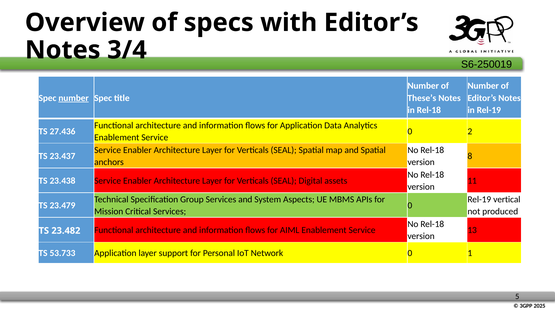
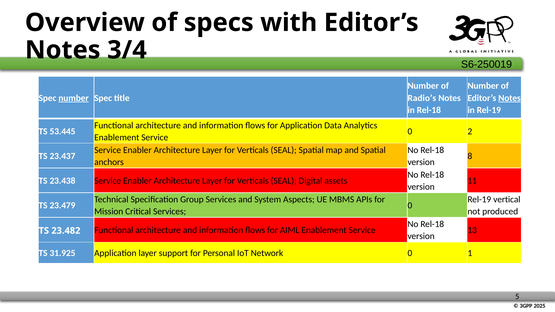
These’s: These’s -> Radio’s
Notes at (510, 98) underline: none -> present
27.436: 27.436 -> 53.445
53.733: 53.733 -> 31.925
